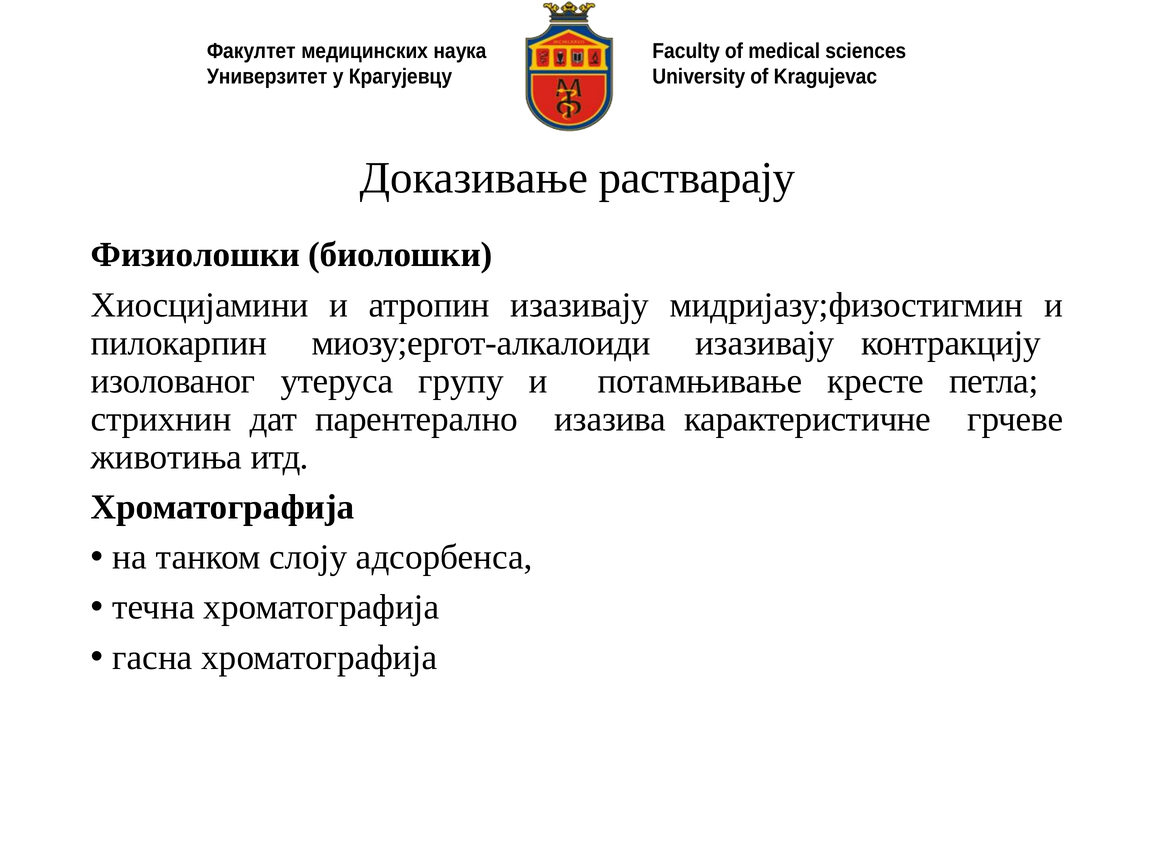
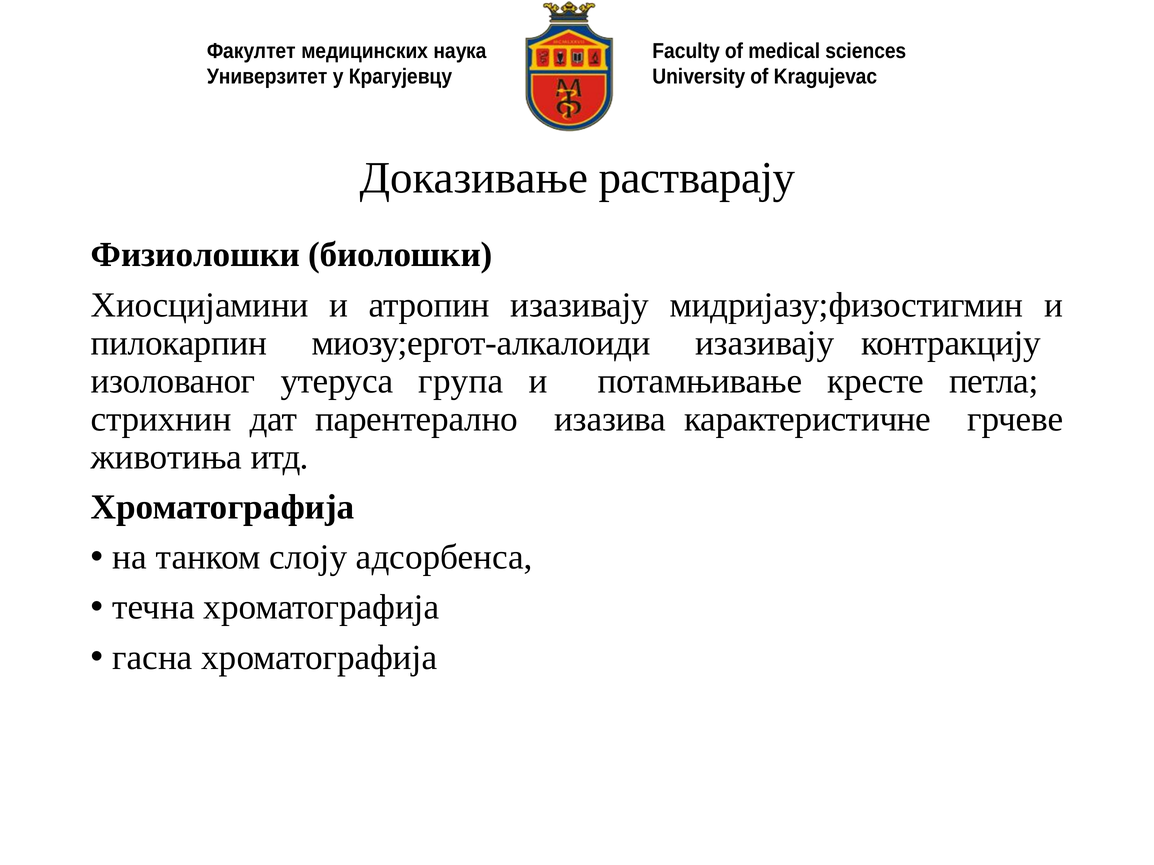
групу: групу -> група
